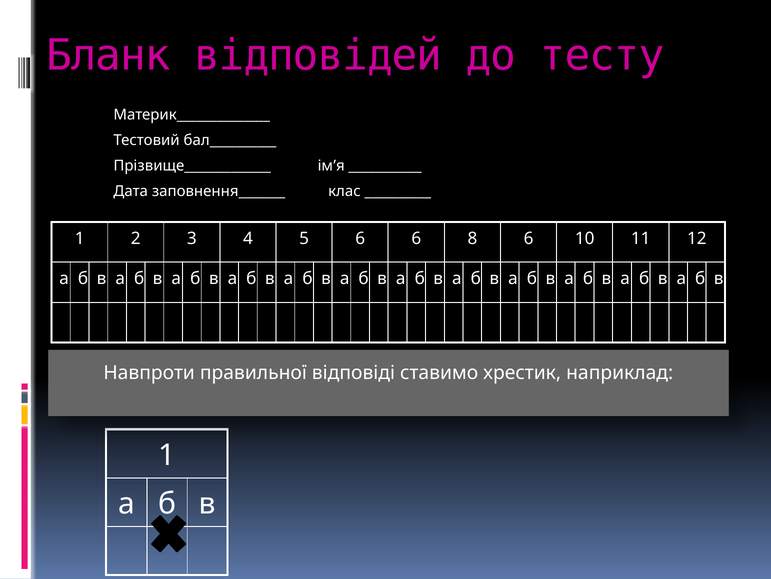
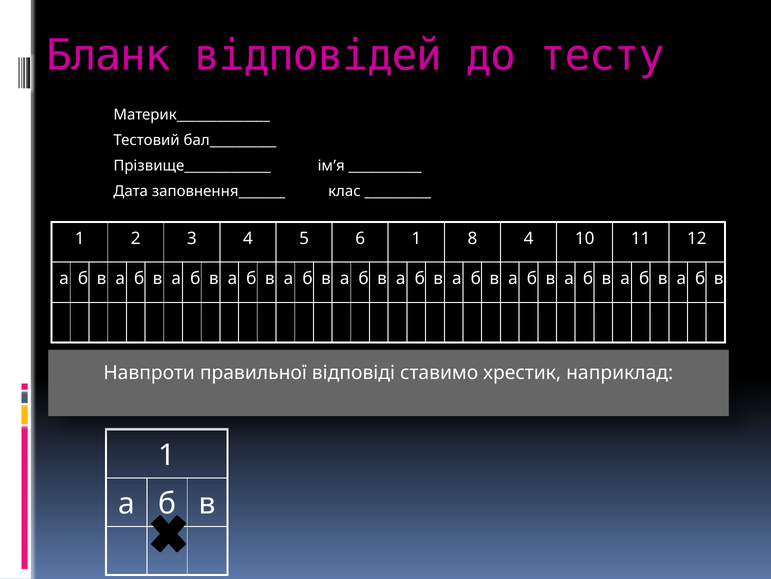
6 6: 6 -> 1
8 6: 6 -> 4
